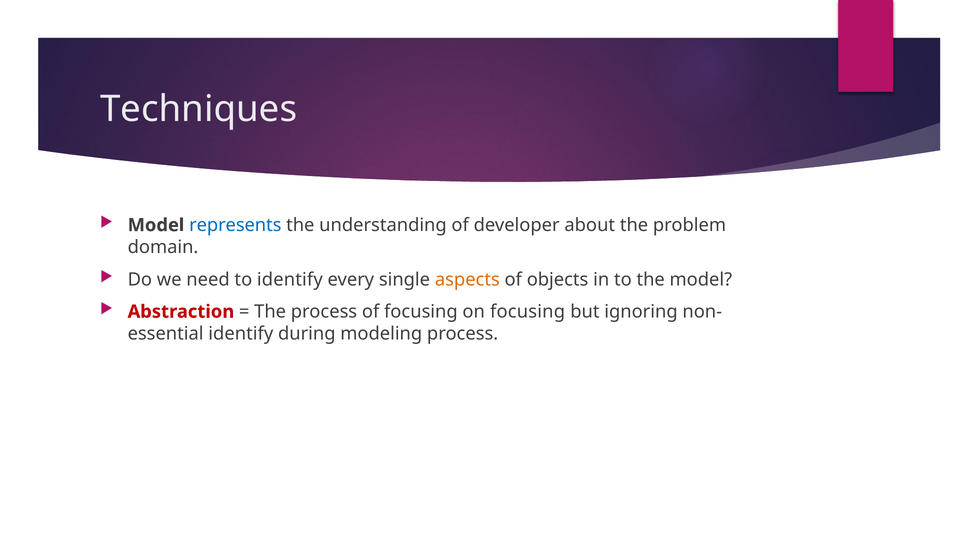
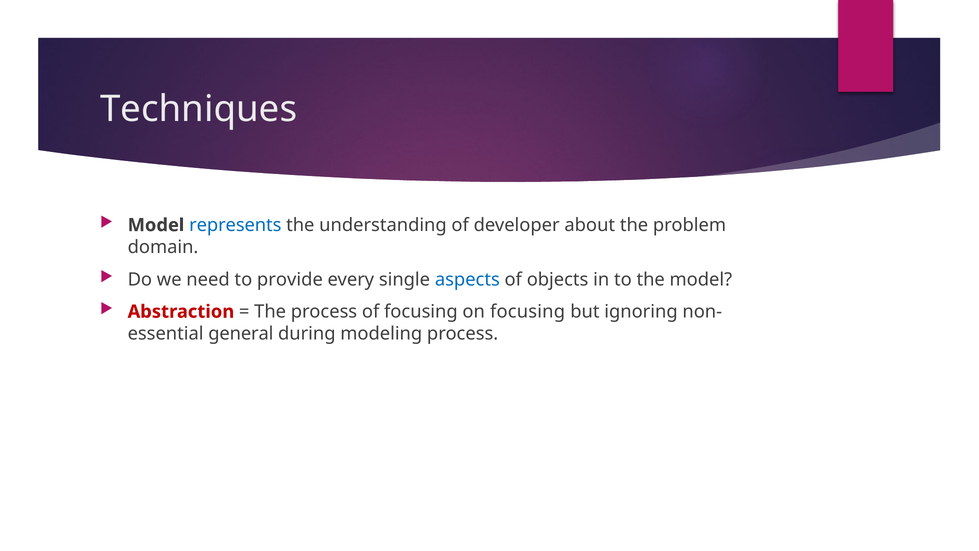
to identify: identify -> provide
aspects colour: orange -> blue
essential identify: identify -> general
